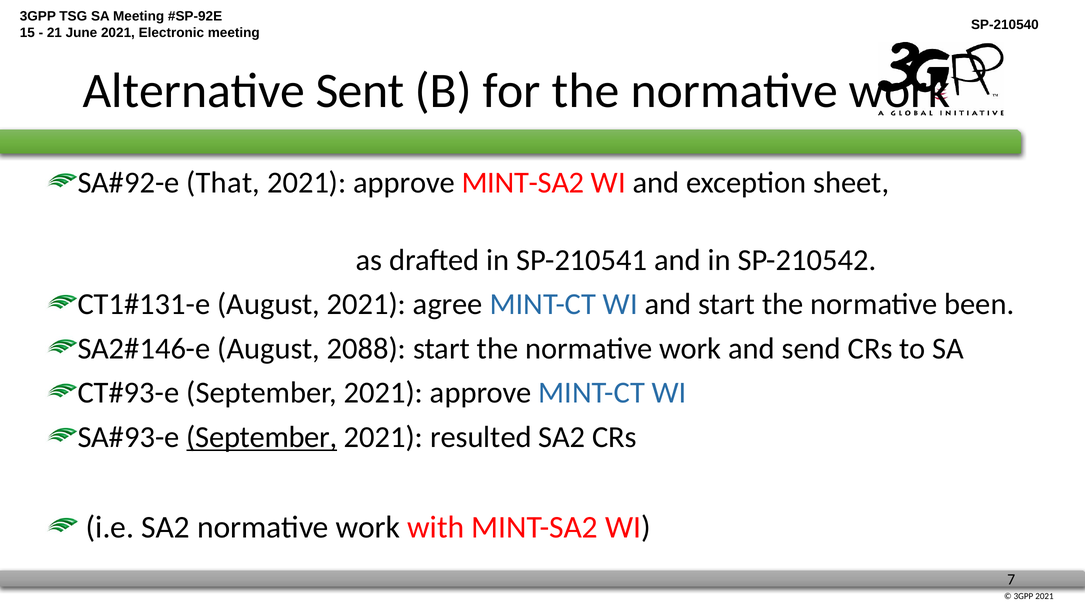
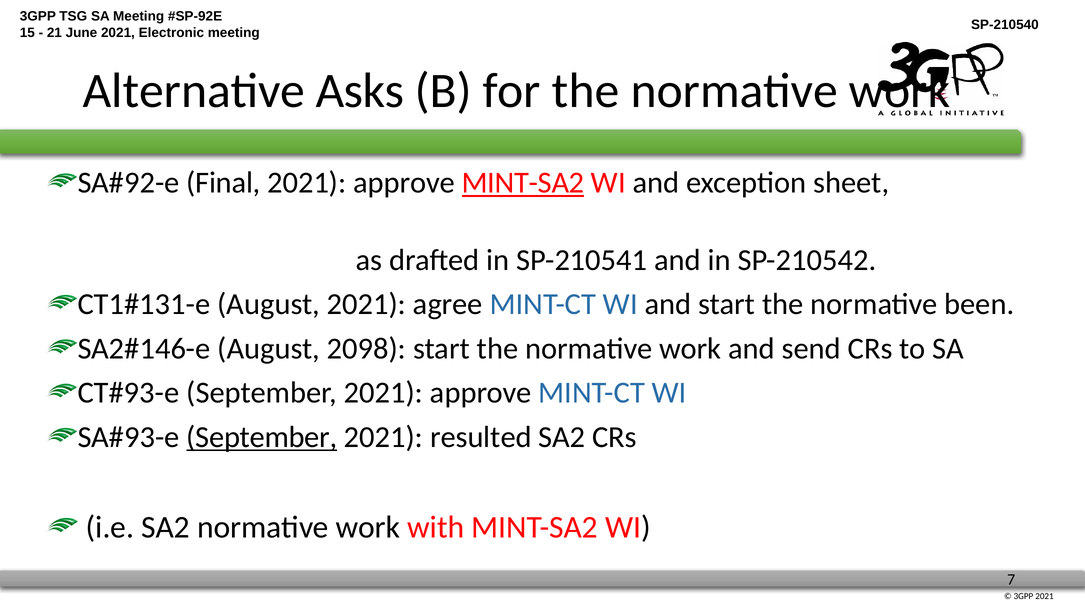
Sent: Sent -> Asks
That: That -> Final
MINT-SA2 at (523, 183) underline: none -> present
2088: 2088 -> 2098
